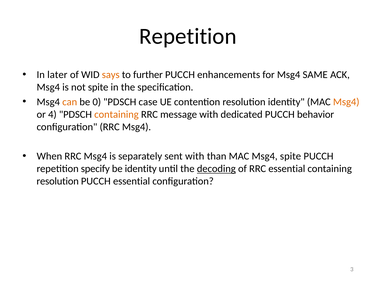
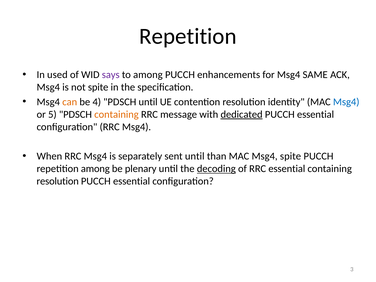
later: later -> used
says colour: orange -> purple
to further: further -> among
0: 0 -> 4
PDSCH case: case -> until
Msg4 at (346, 102) colour: orange -> blue
4: 4 -> 5
dedicated underline: none -> present
behavior at (316, 114): behavior -> essential
sent with: with -> until
repetition specify: specify -> among
be identity: identity -> plenary
